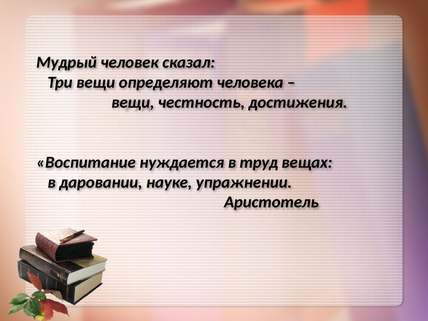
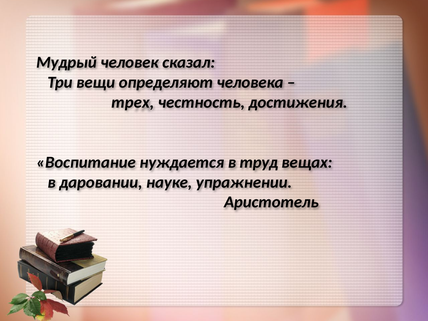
вещи at (133, 102): вещи -> трех
